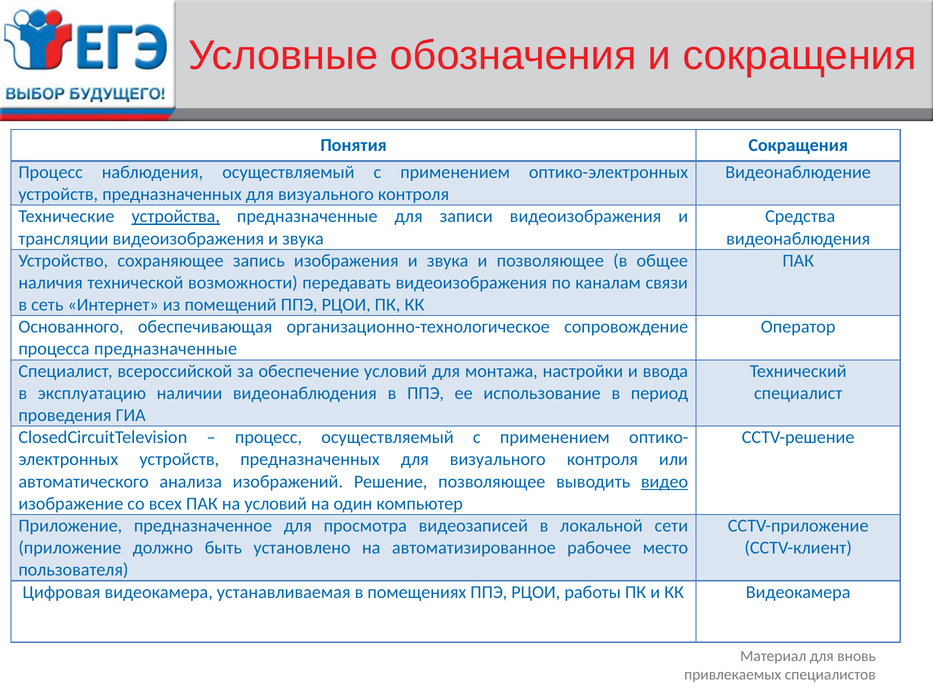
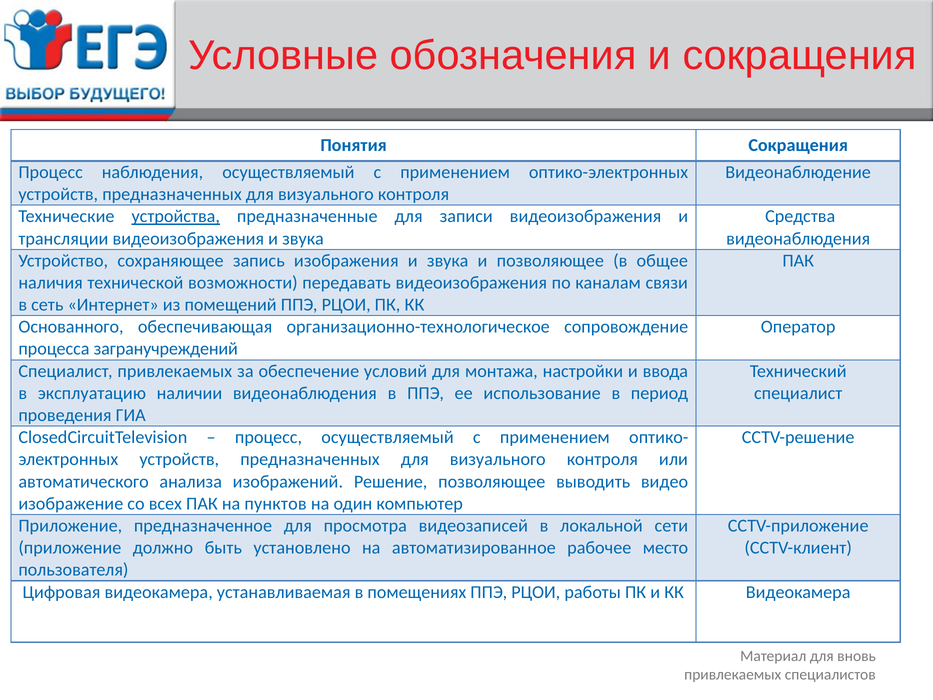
процесса предназначенные: предназначенные -> загранучреждений
Специалист всероссийской: всероссийской -> привлекаемых
видео underline: present -> none
на условий: условий -> пунктов
